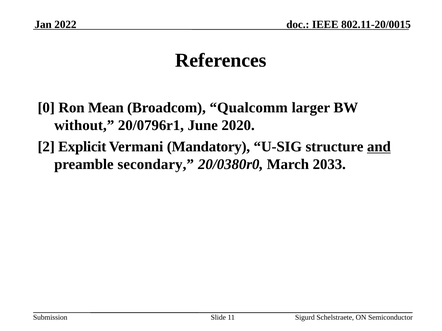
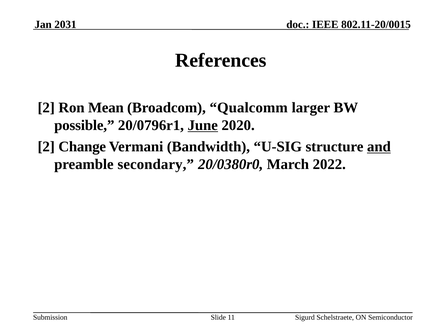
2022: 2022 -> 2031
0 at (46, 108): 0 -> 2
without: without -> possible
June underline: none -> present
Explicit: Explicit -> Change
Mandatory: Mandatory -> Bandwidth
2033: 2033 -> 2022
